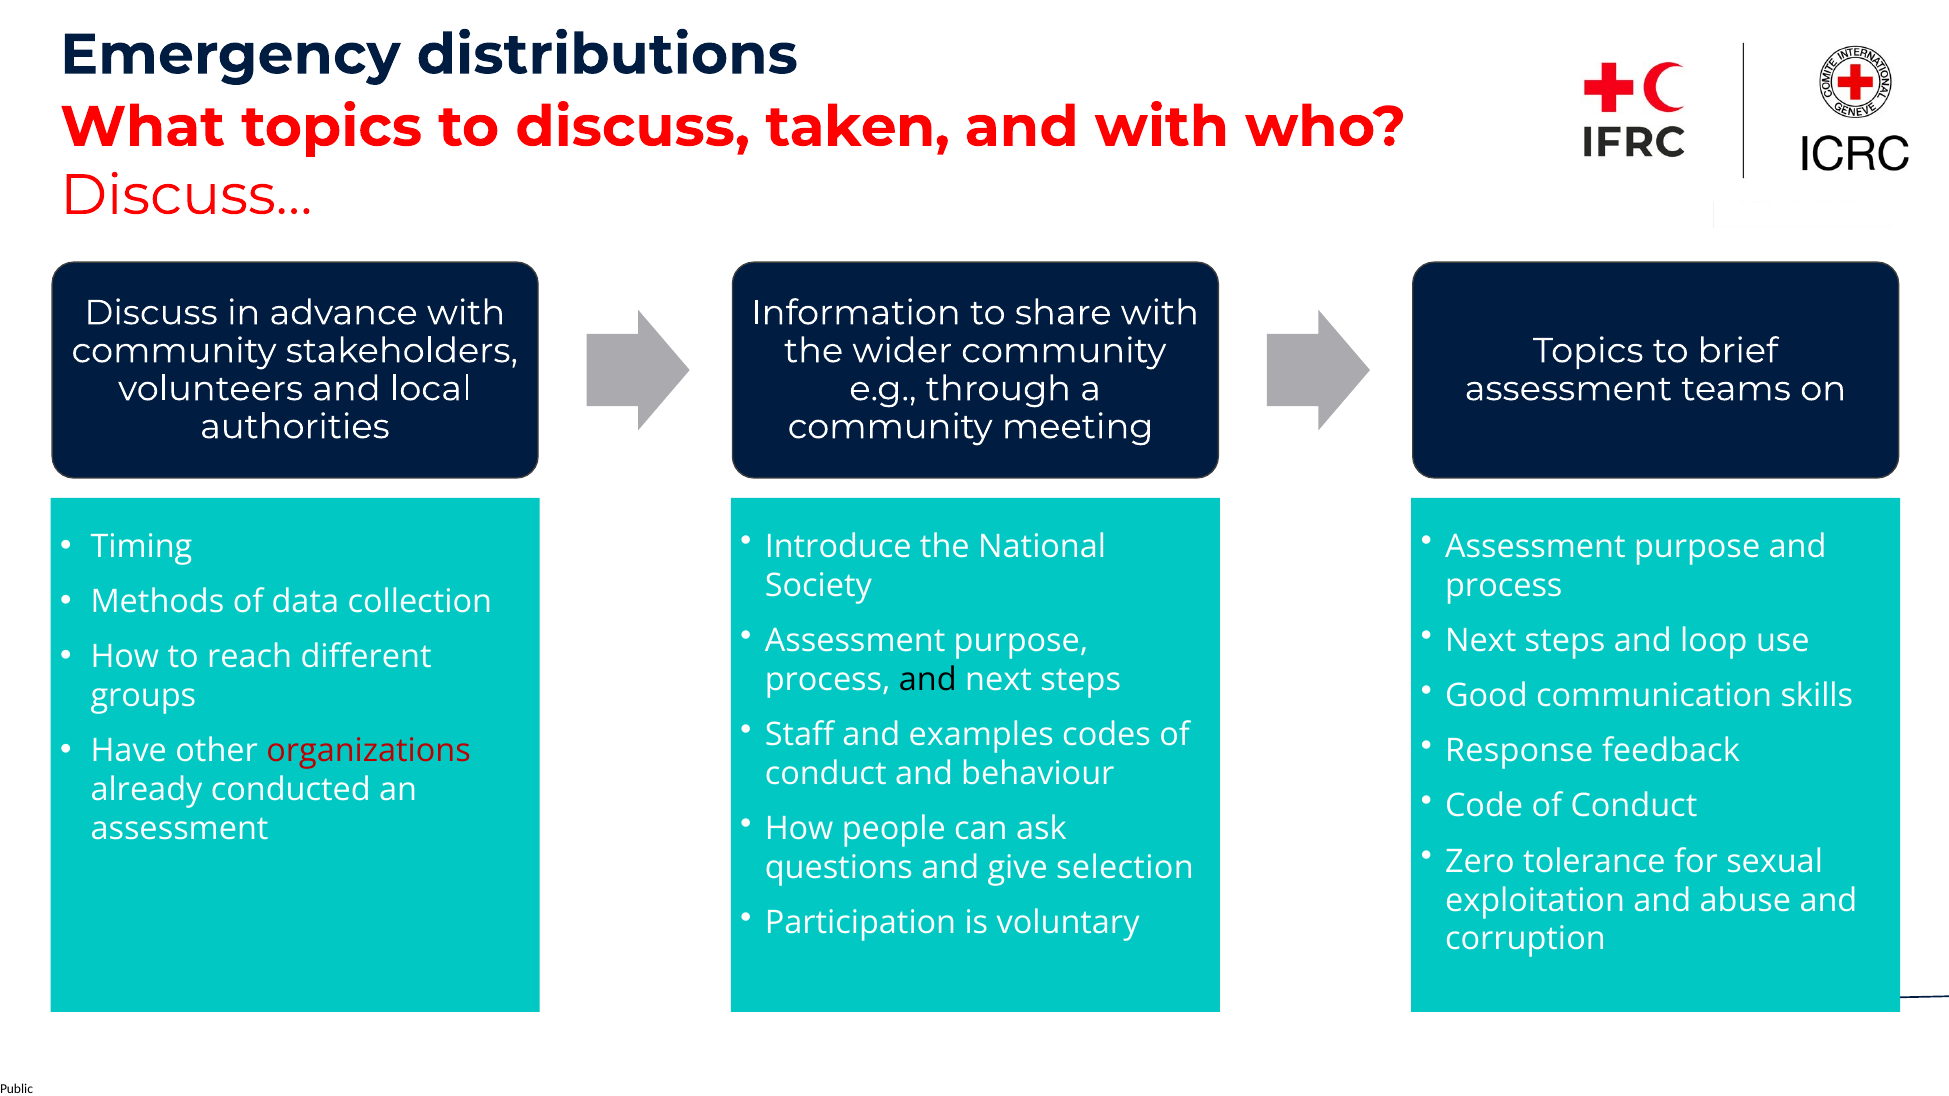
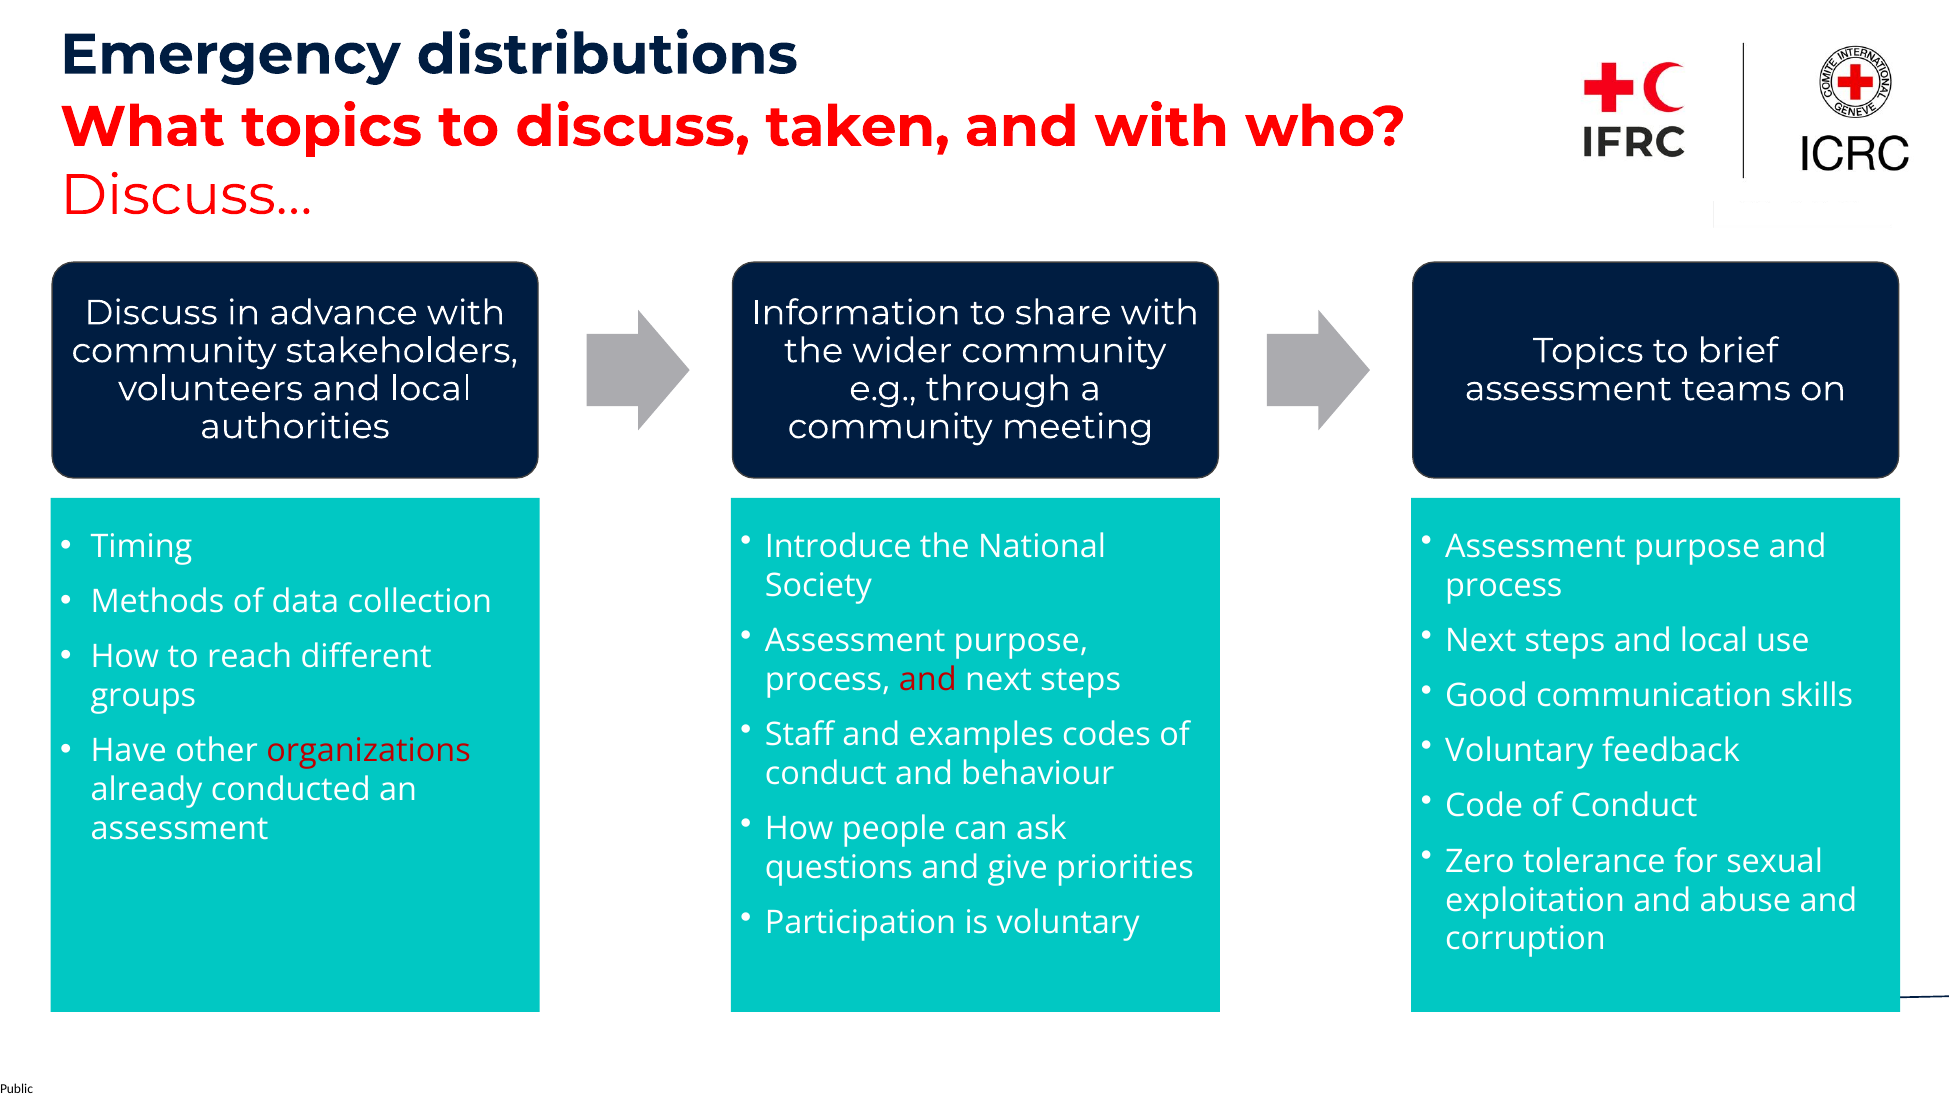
steps and loop: loop -> local
and at (928, 680) colour: black -> red
Response at (1519, 751): Response -> Voluntary
selection: selection -> priorities
